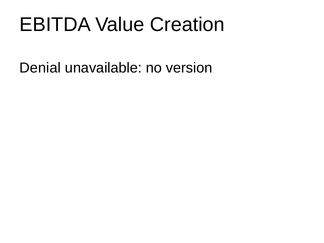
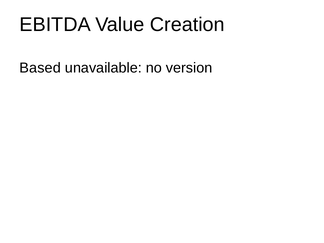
Denial: Denial -> Based
